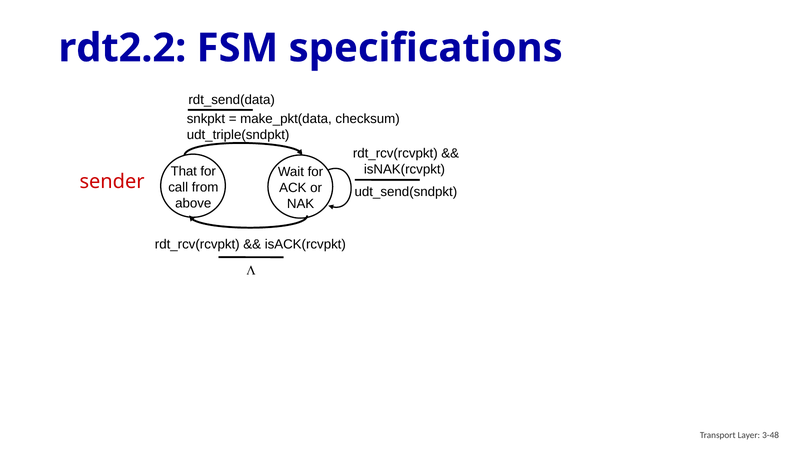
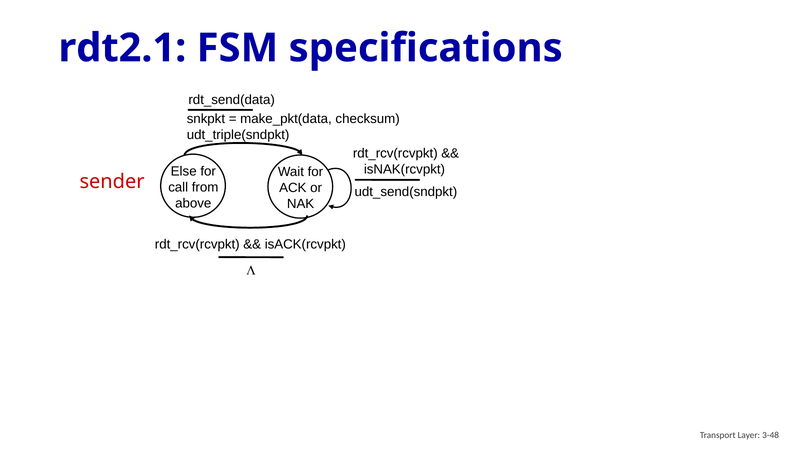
rdt2.2: rdt2.2 -> rdt2.1
That: That -> Else
